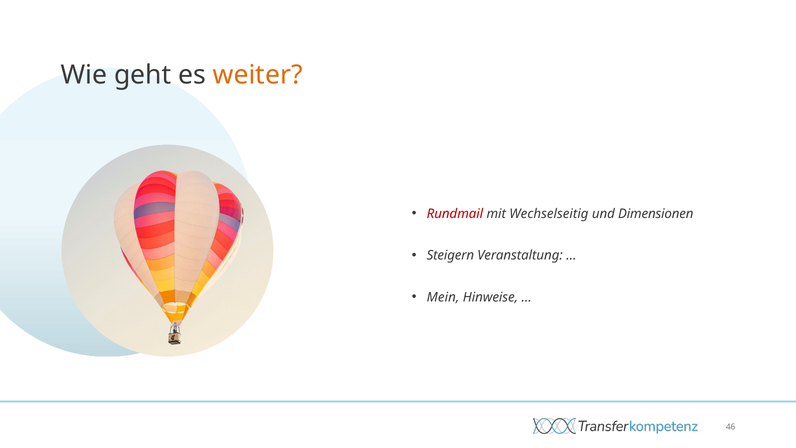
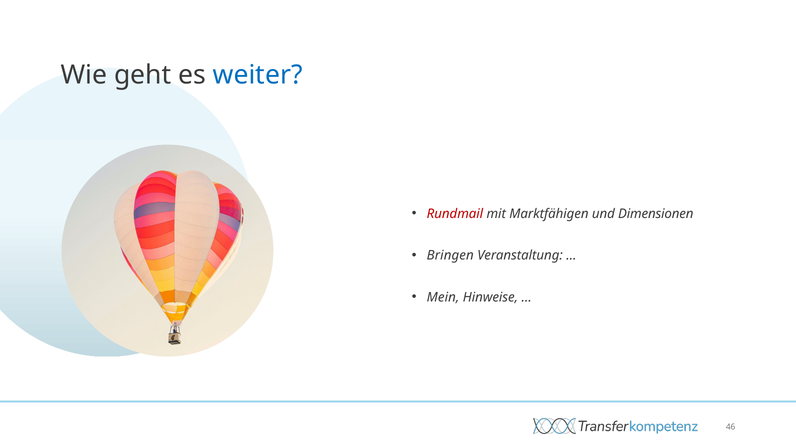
weiter colour: orange -> blue
Wechselseitig: Wechselseitig -> Marktfähigen
Steigern: Steigern -> Bringen
